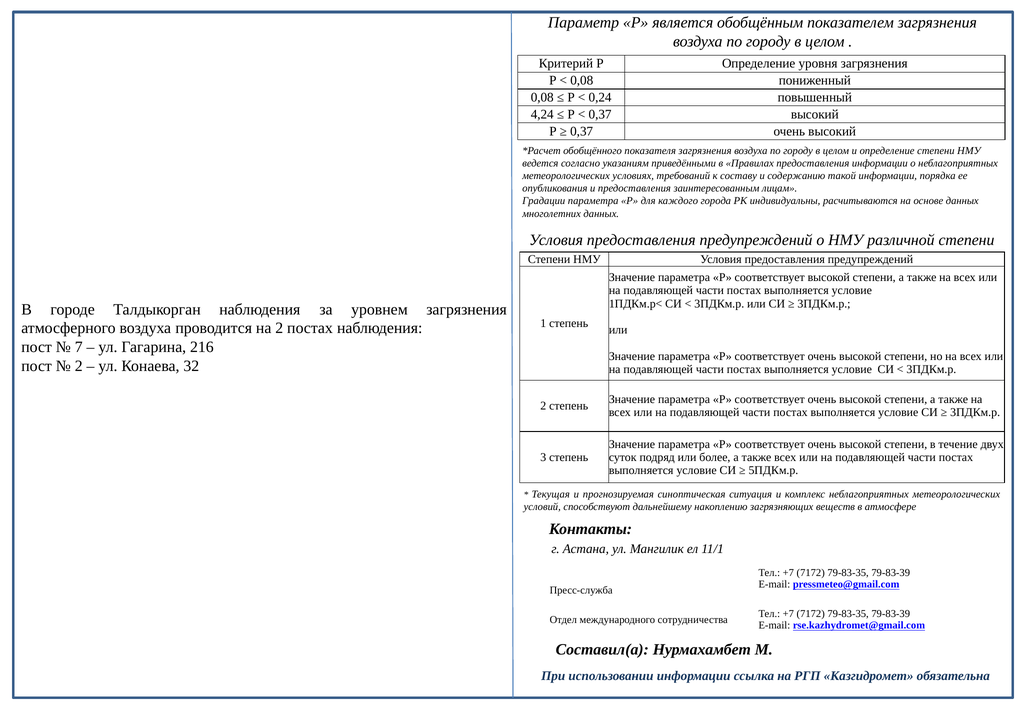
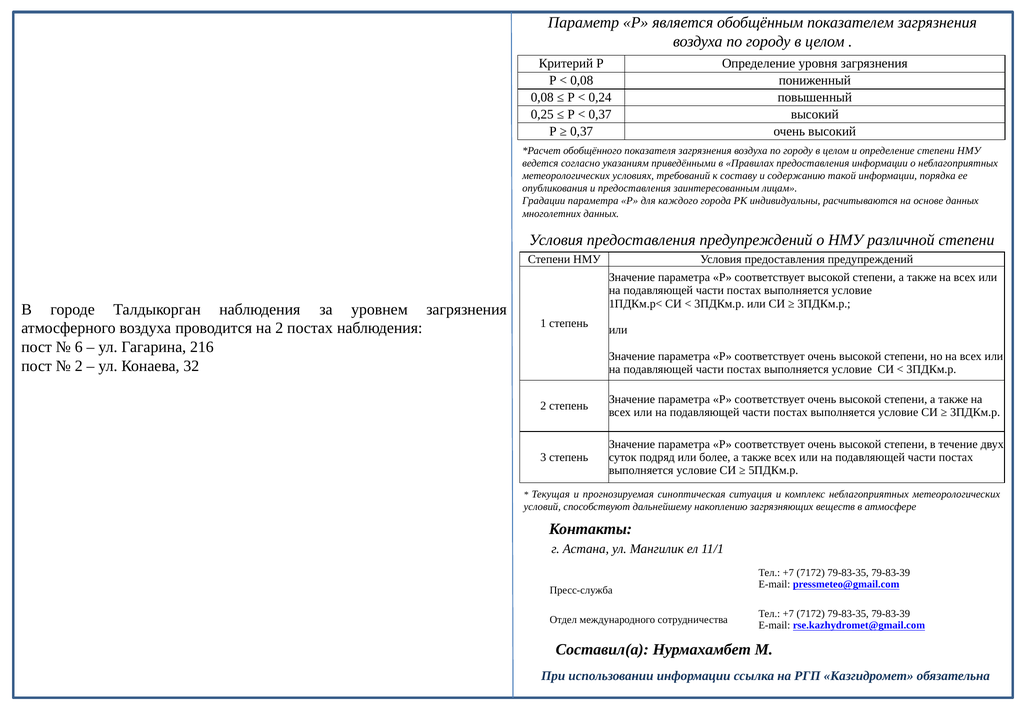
4,24: 4,24 -> 0,25
7: 7 -> 6
